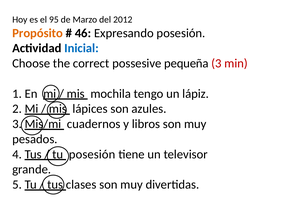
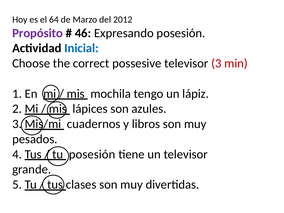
95: 95 -> 64
Propósito colour: orange -> purple
possesive pequeña: pequeña -> televisor
